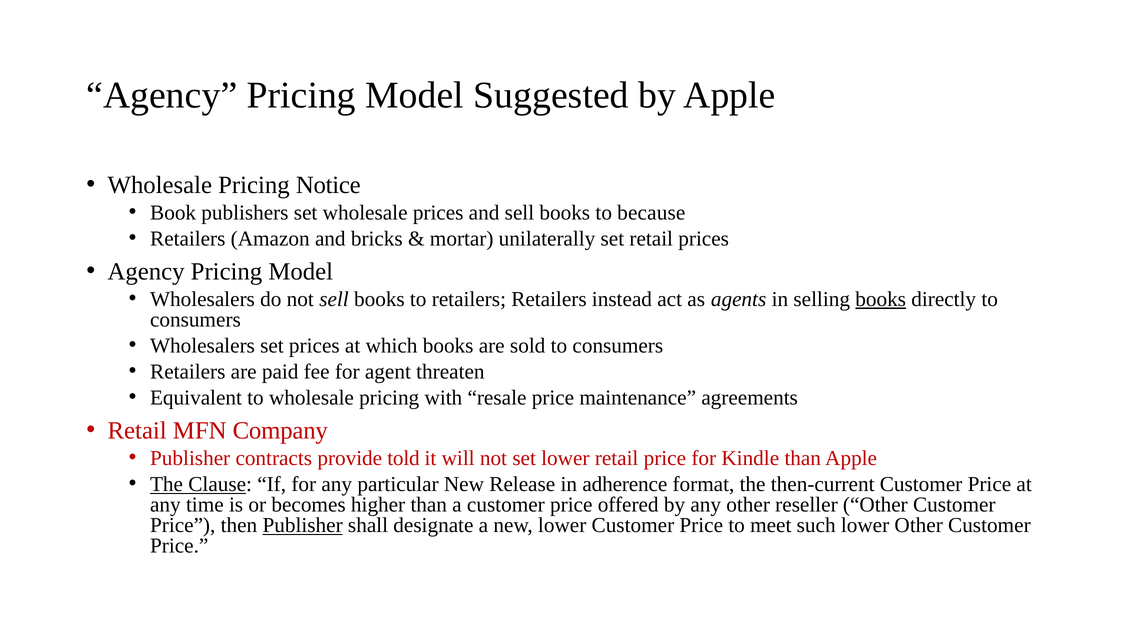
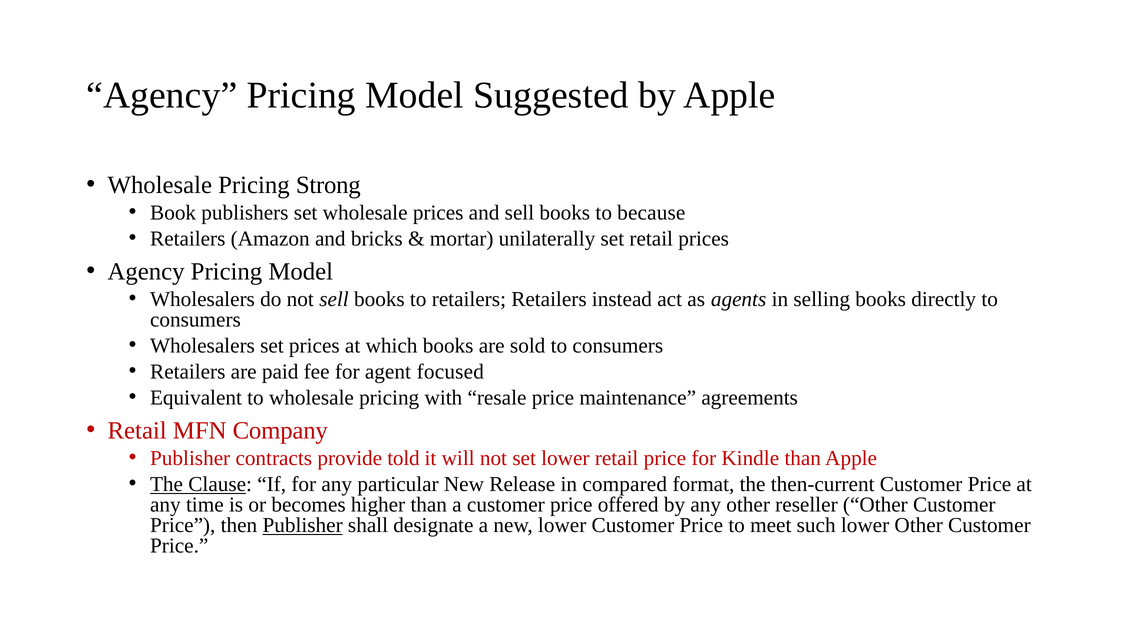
Notice: Notice -> Strong
books at (881, 299) underline: present -> none
threaten: threaten -> focused
adherence: adherence -> compared
